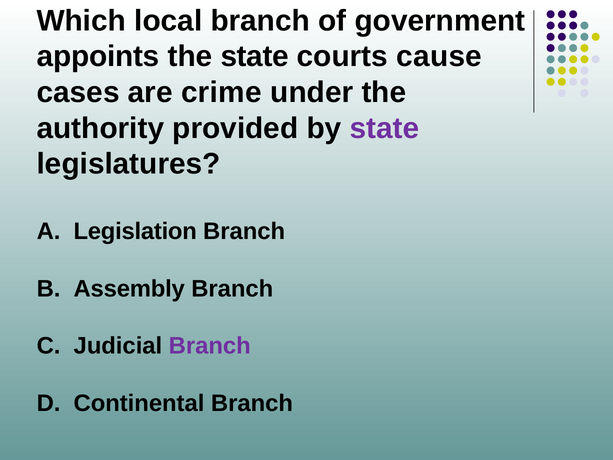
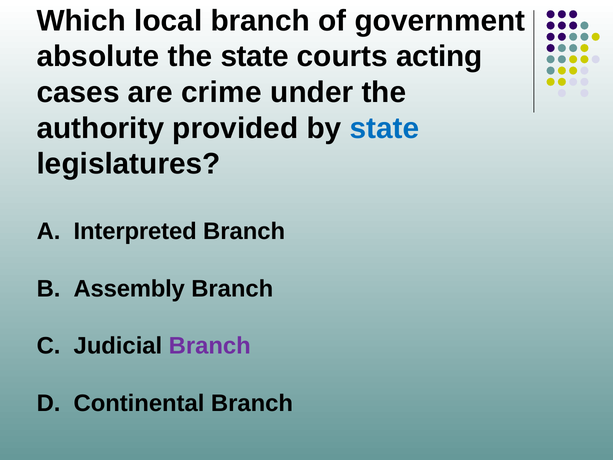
appoints: appoints -> absolute
cause: cause -> acting
state at (384, 128) colour: purple -> blue
Legislation: Legislation -> Interpreted
